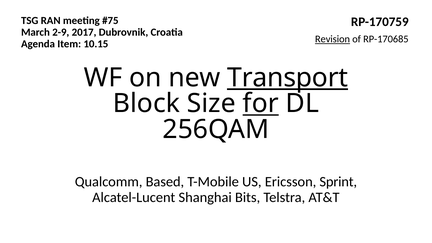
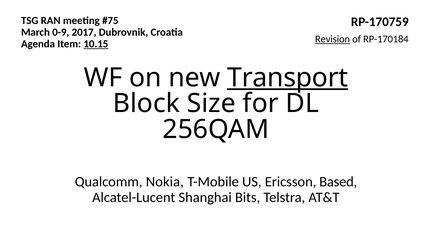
2-9: 2-9 -> 0-9
RP-170685: RP-170685 -> RP-170184
10.15 underline: none -> present
for underline: present -> none
Based: Based -> Nokia
Sprint: Sprint -> Based
